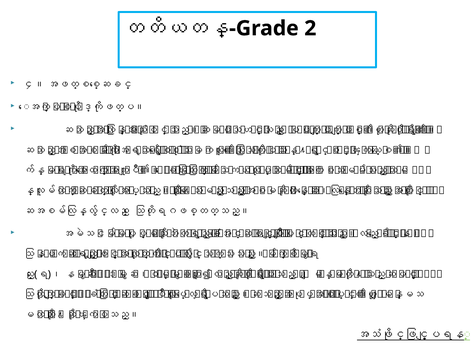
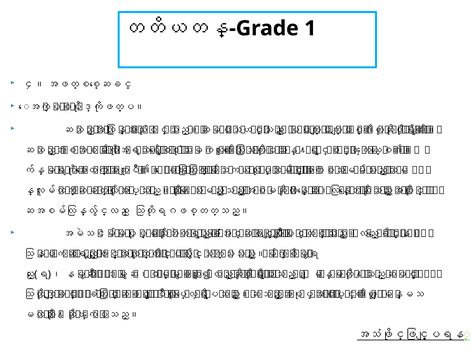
2: 2 -> 1
